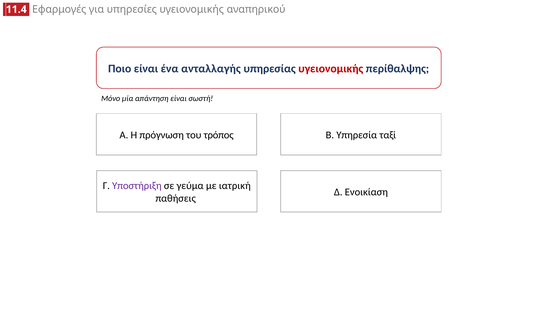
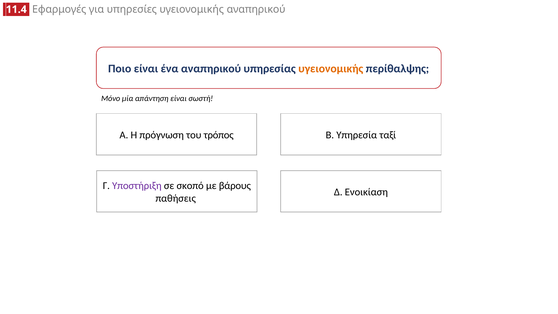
ένα ανταλλαγής: ανταλλαγής -> αναπηρικού
υγειονομικής at (331, 69) colour: red -> orange
γεύμα: γεύμα -> σκοπό
ιατρική: ιατρική -> βάρους
